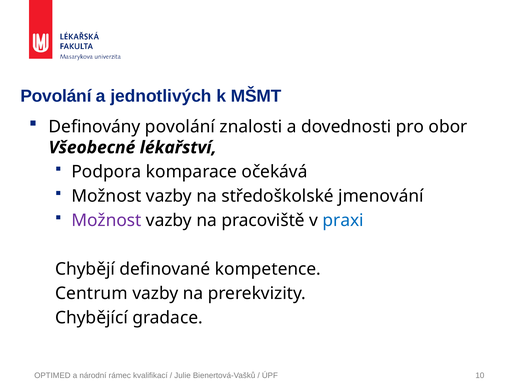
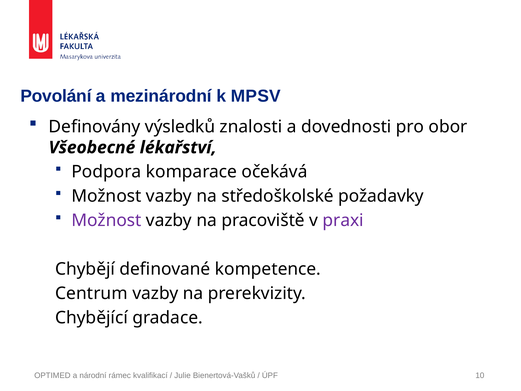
jednotlivých: jednotlivých -> mezinárodní
MŠMT: MŠMT -> MPSV
Definovány povolání: povolání -> výsledků
jmenování: jmenování -> požadavky
praxi colour: blue -> purple
